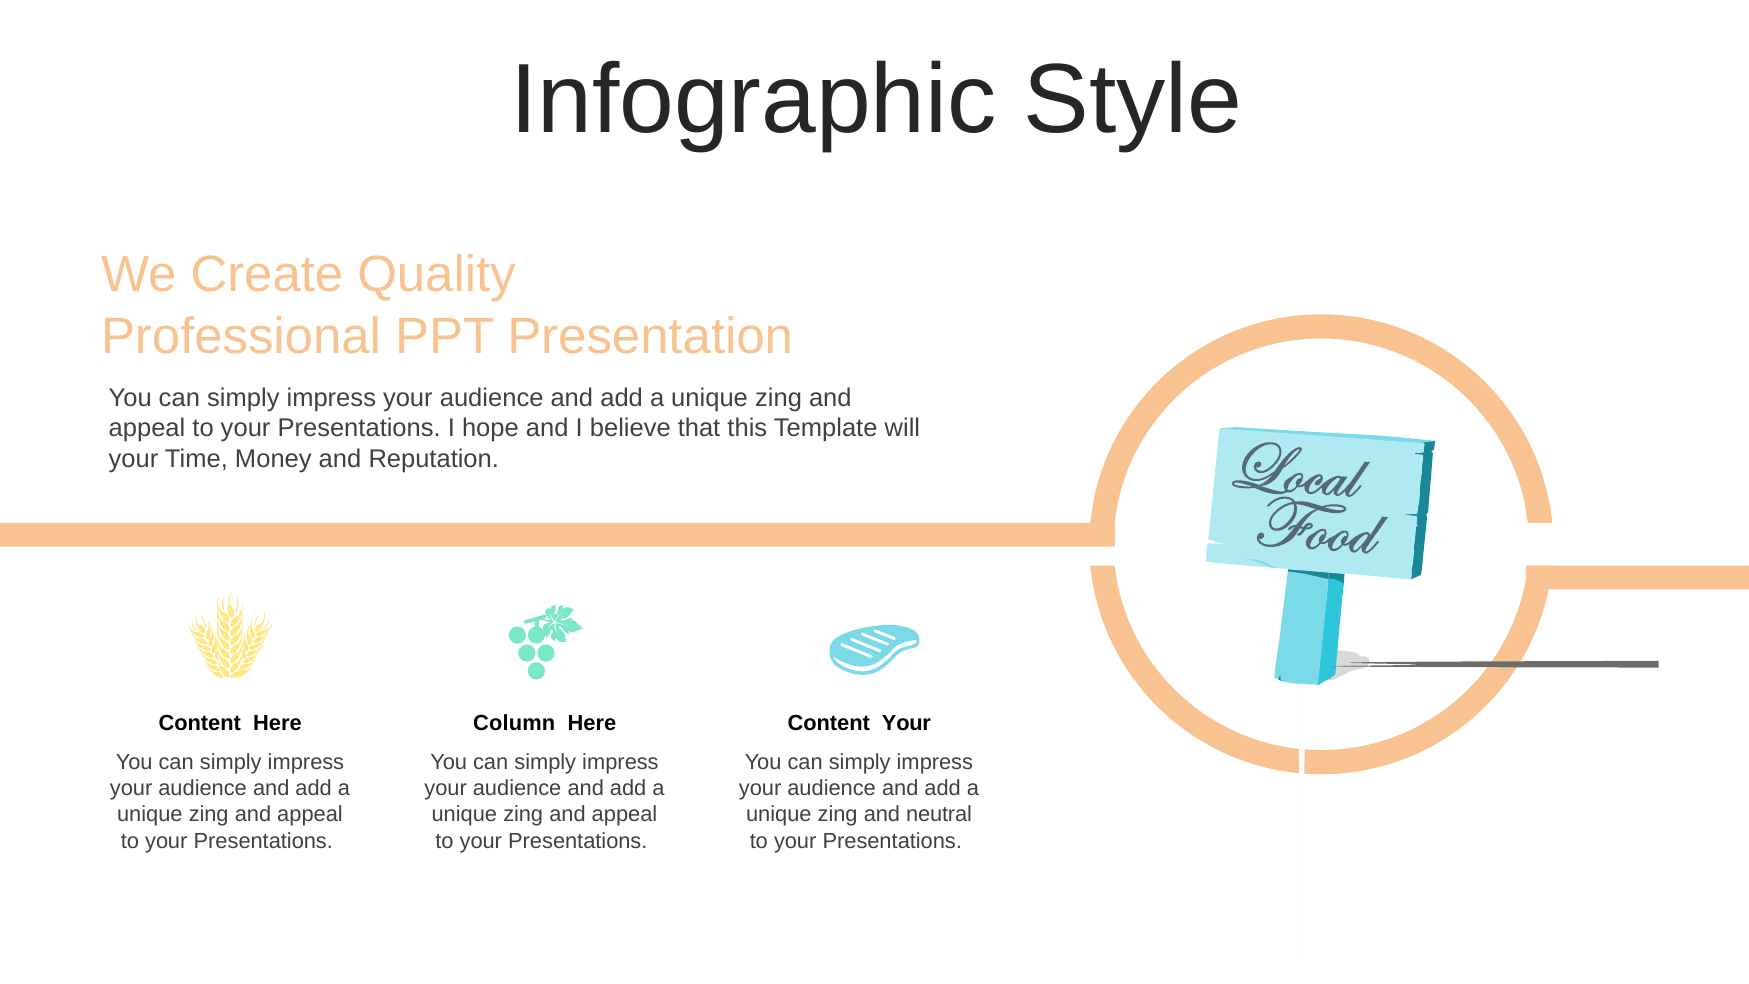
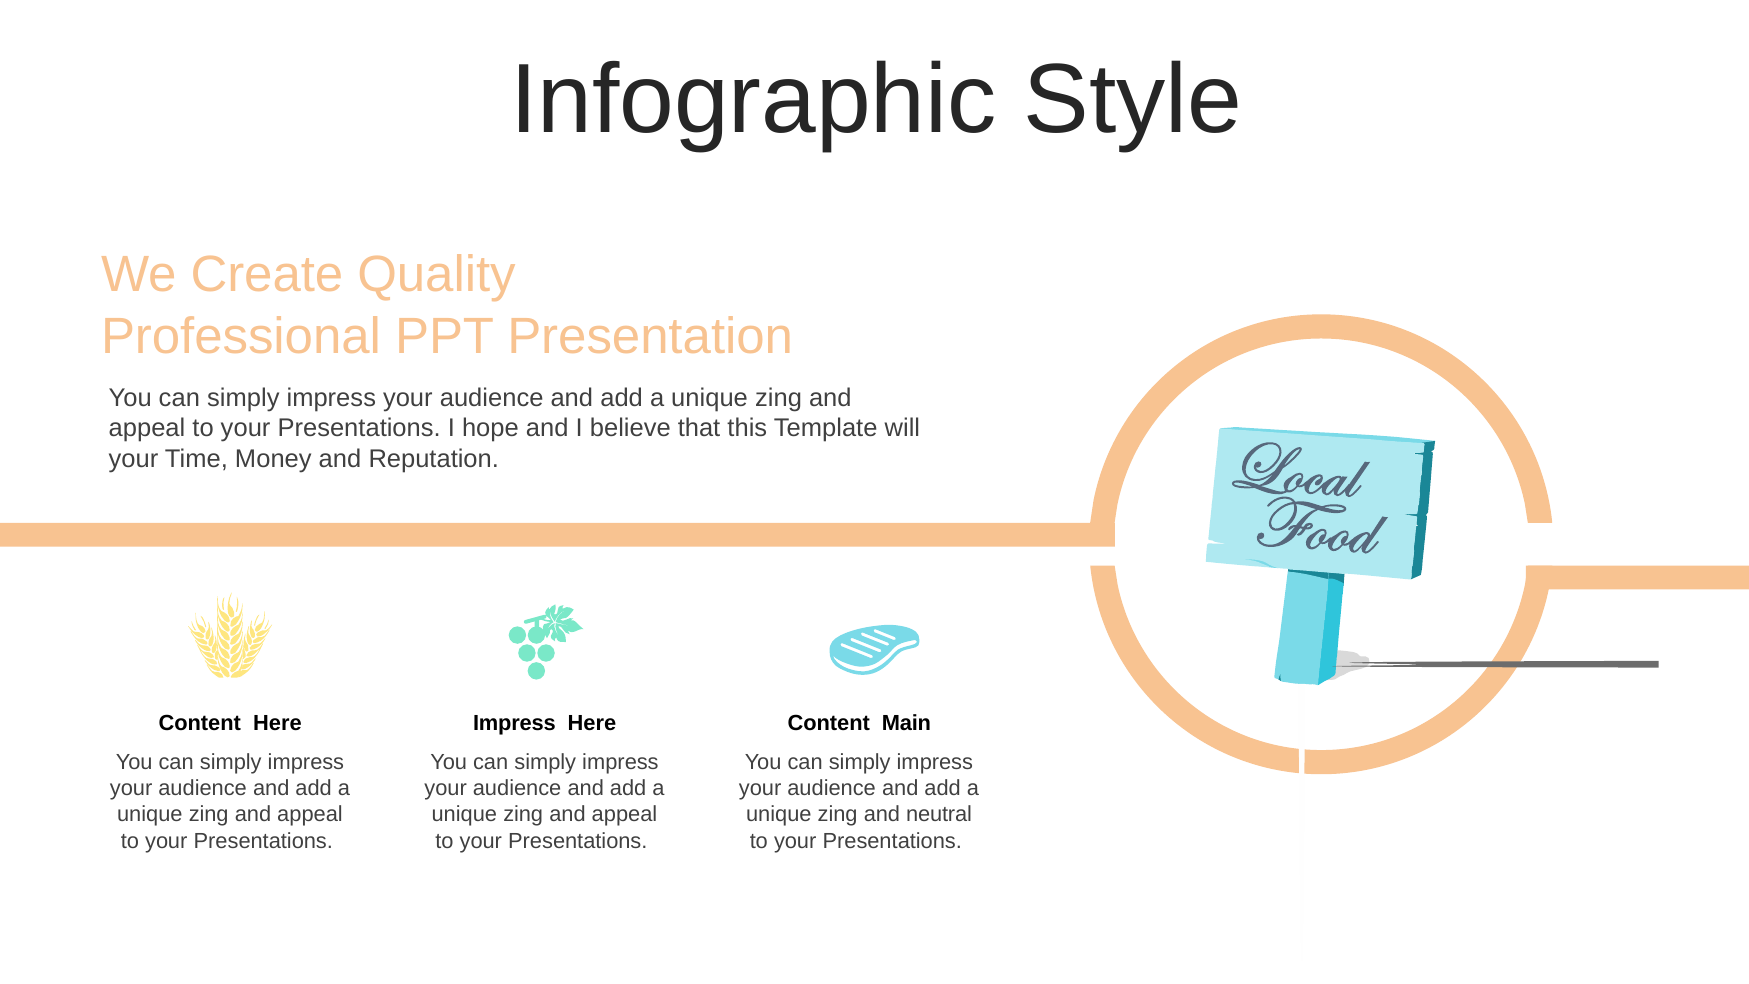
Column at (514, 723): Column -> Impress
Content Your: Your -> Main
